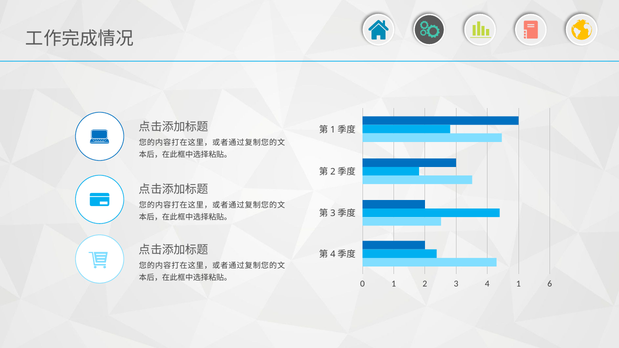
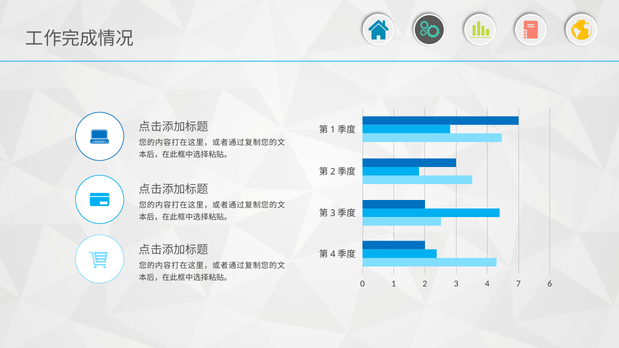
4 1: 1 -> 7
